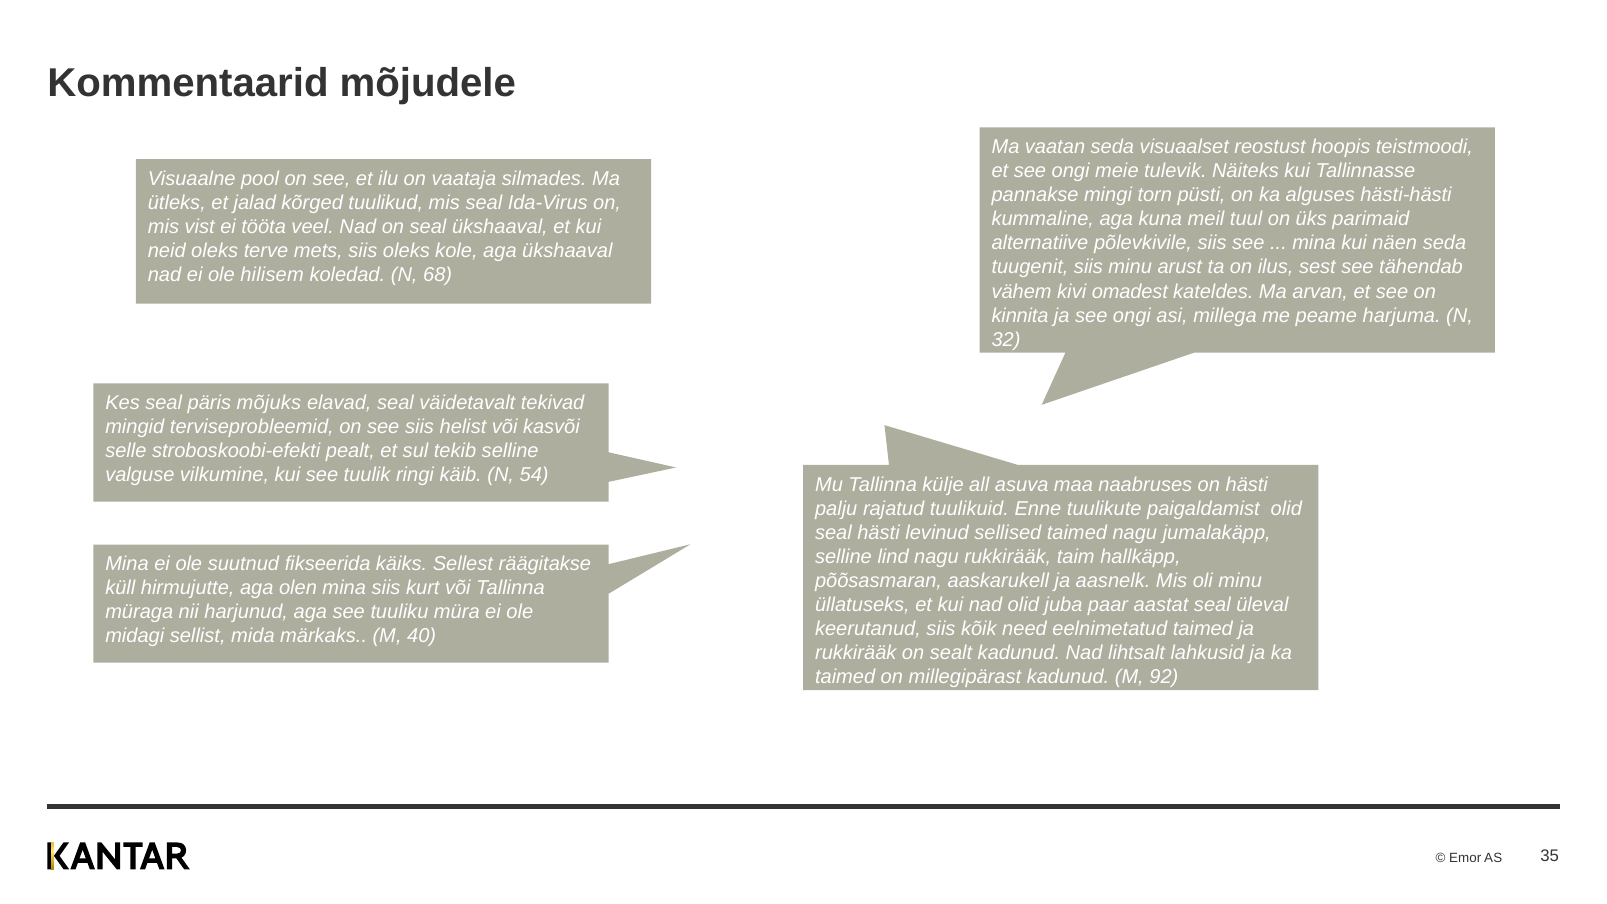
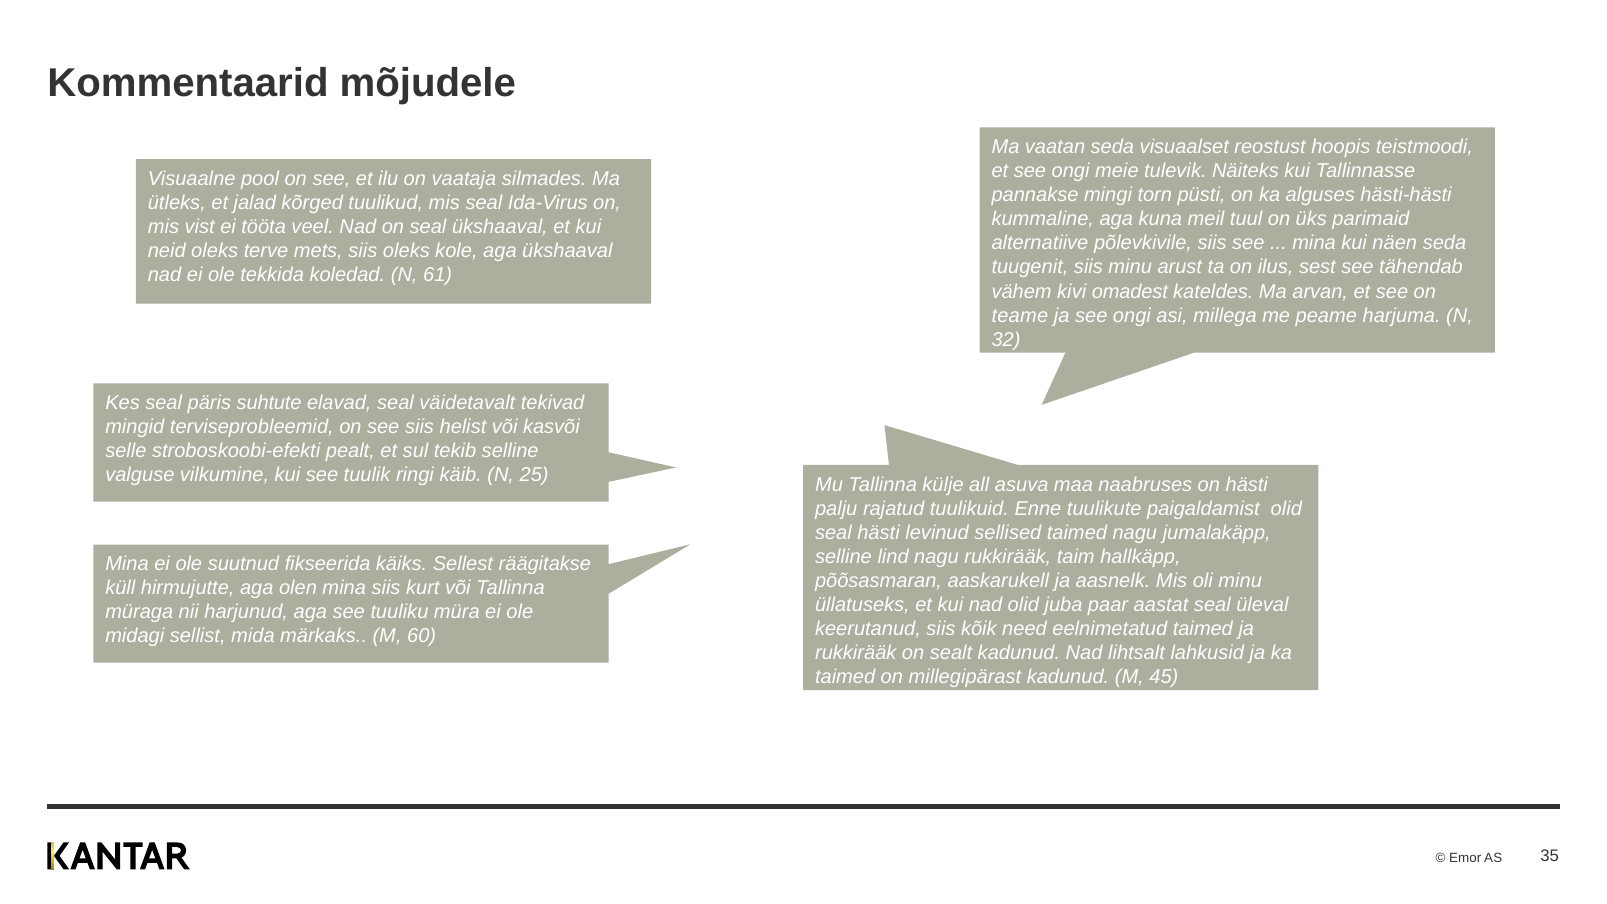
hilisem: hilisem -> tekkida
68: 68 -> 61
kinnita: kinnita -> teame
mõjuks: mõjuks -> suhtute
54: 54 -> 25
40: 40 -> 60
92: 92 -> 45
